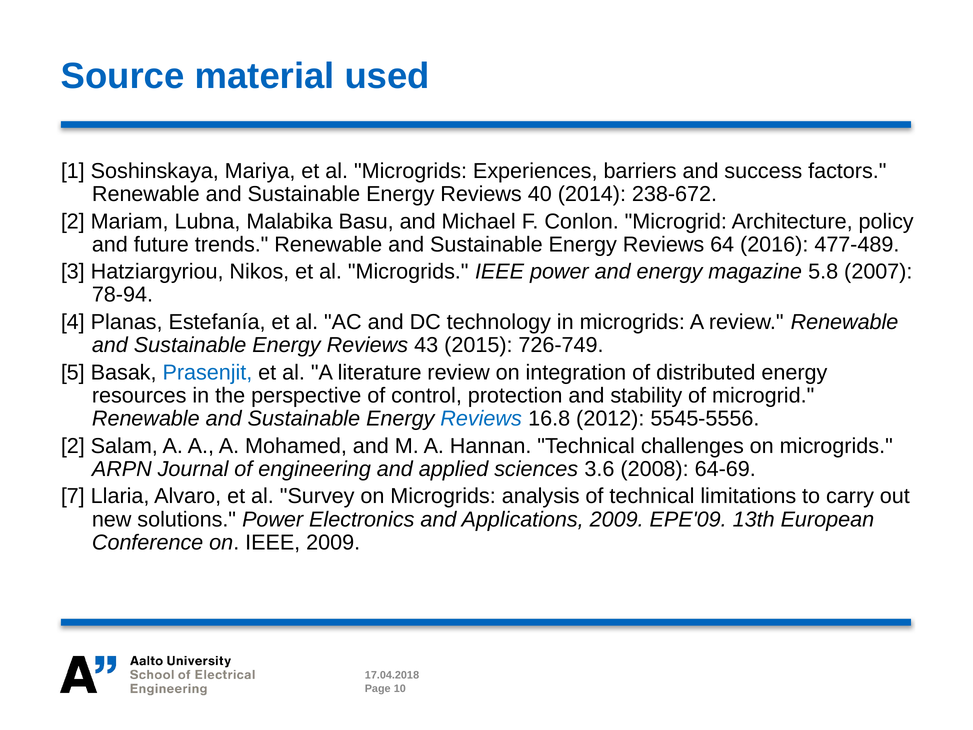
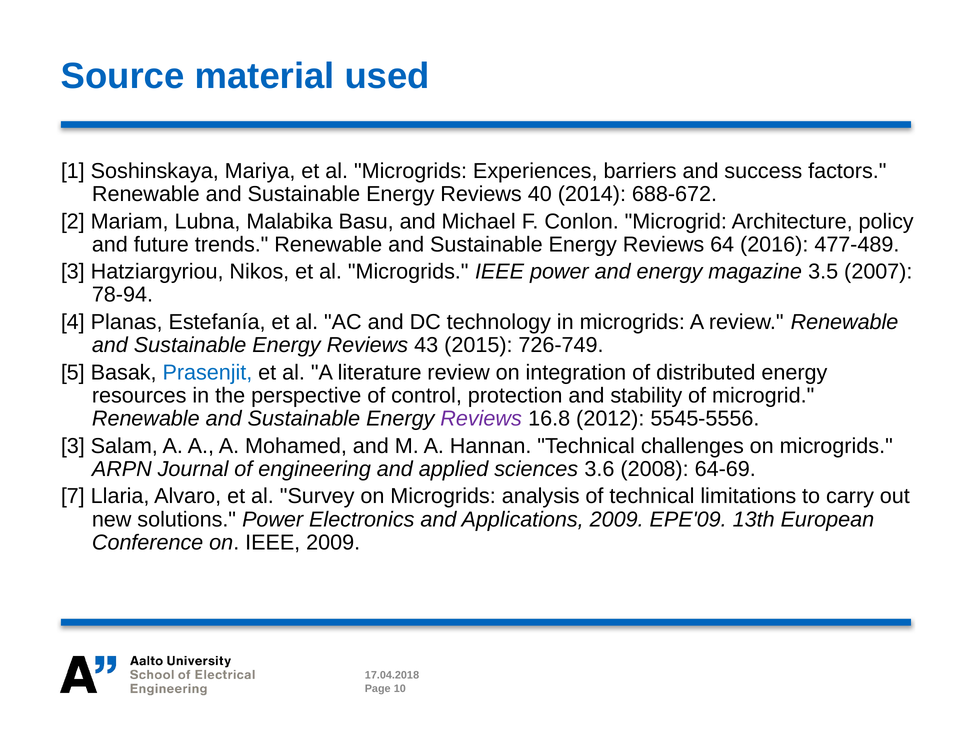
238-672: 238-672 -> 688-672
5.8: 5.8 -> 3.5
Reviews at (481, 418) colour: blue -> purple
2 at (73, 446): 2 -> 3
